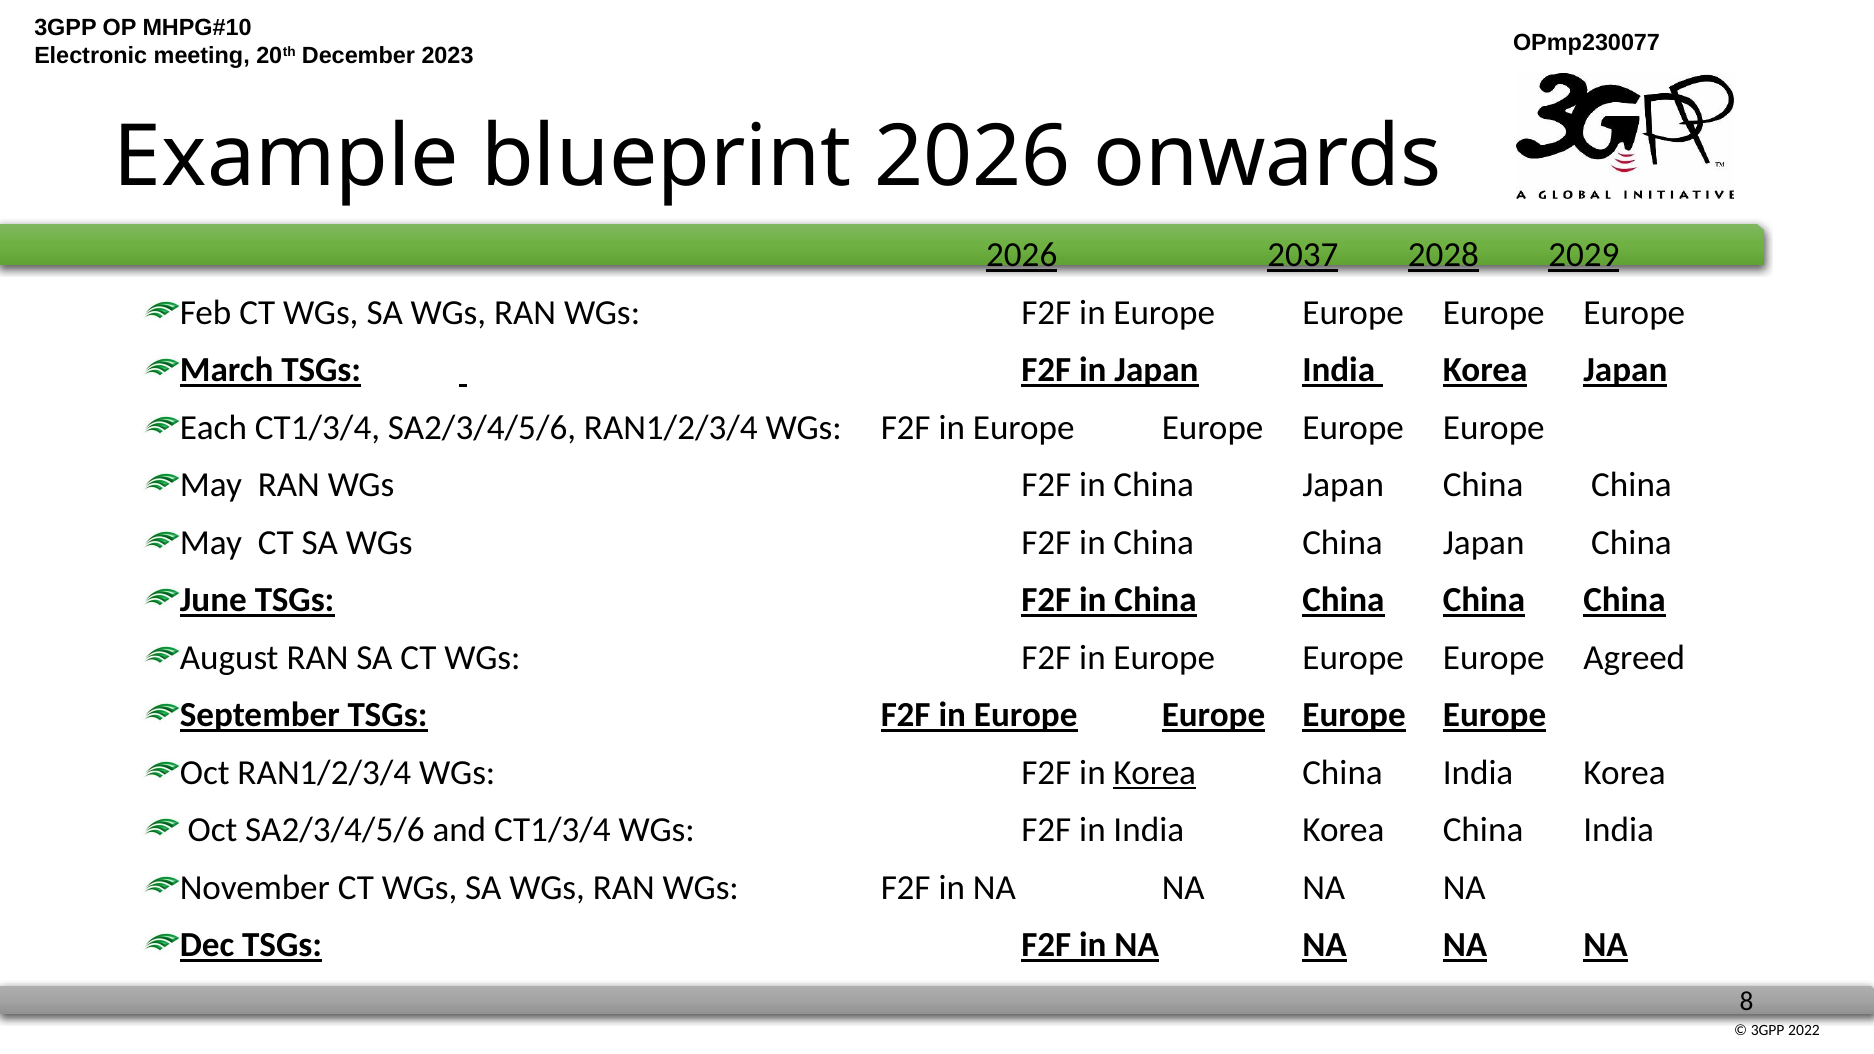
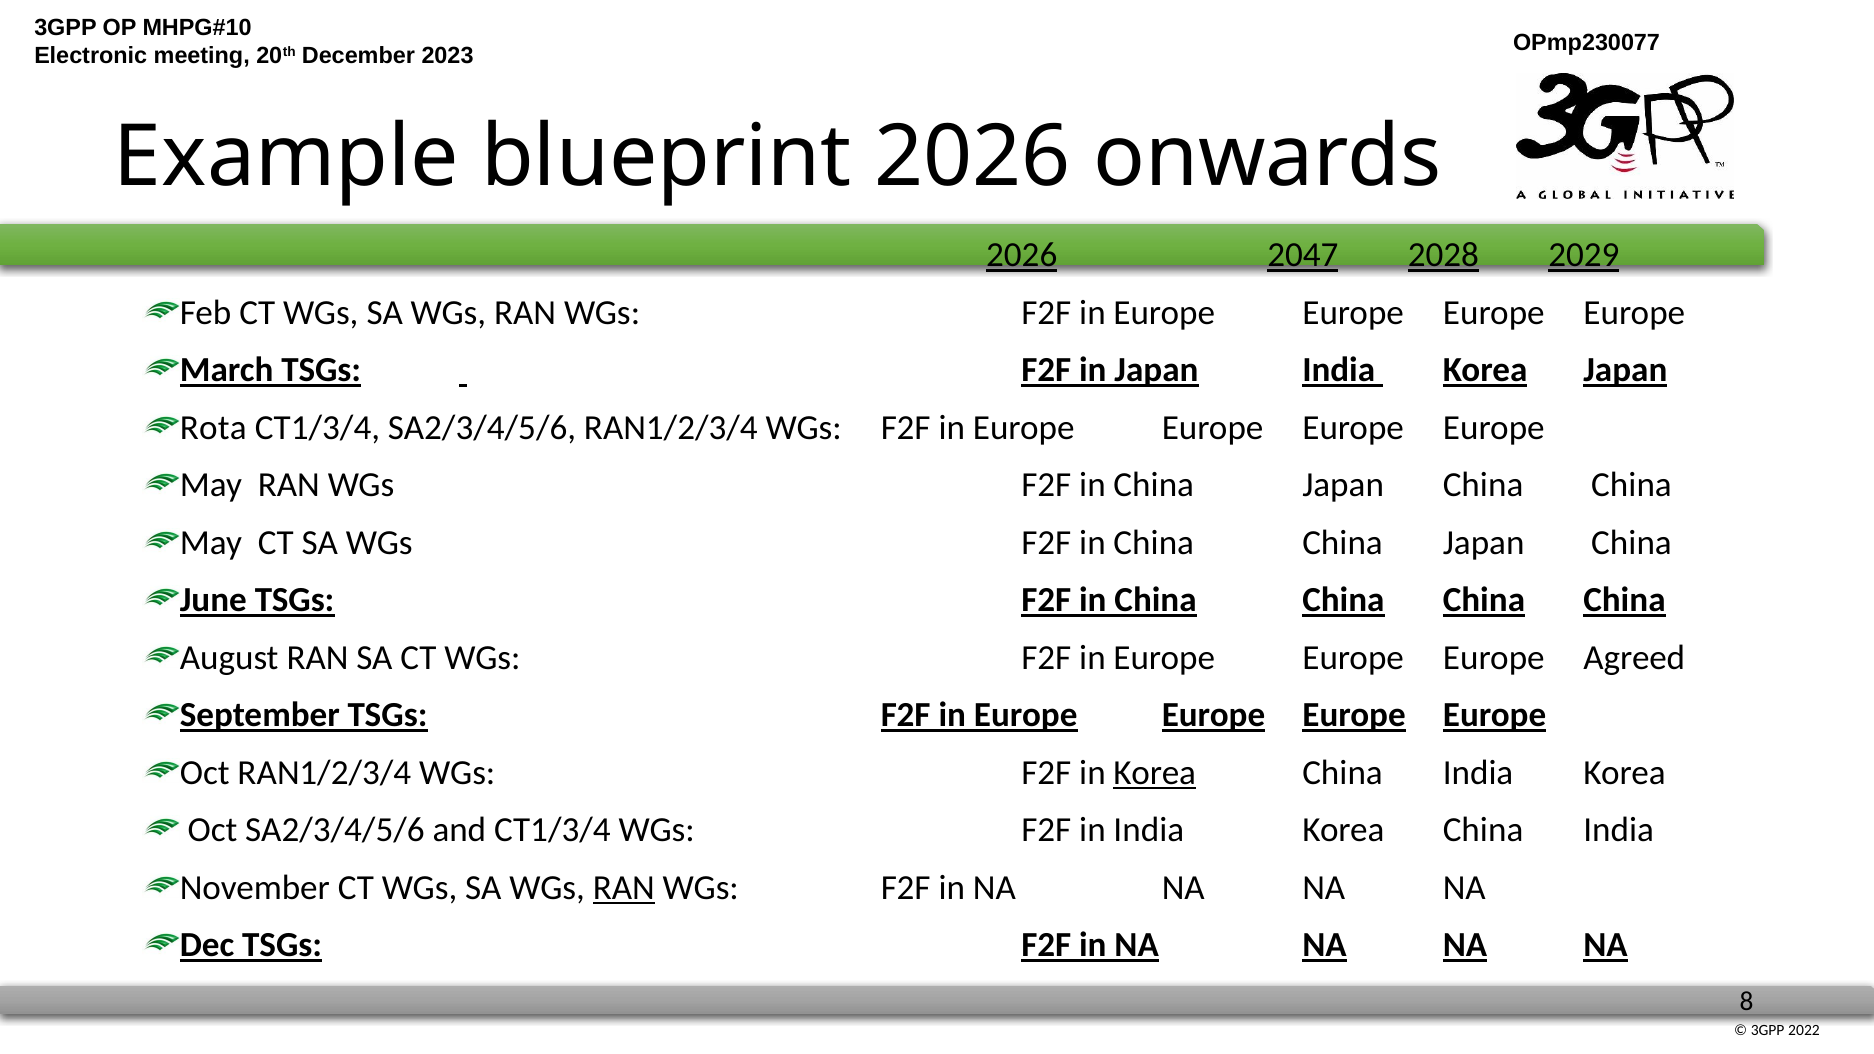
2037: 2037 -> 2047
Each: Each -> Rota
RAN at (624, 888) underline: none -> present
